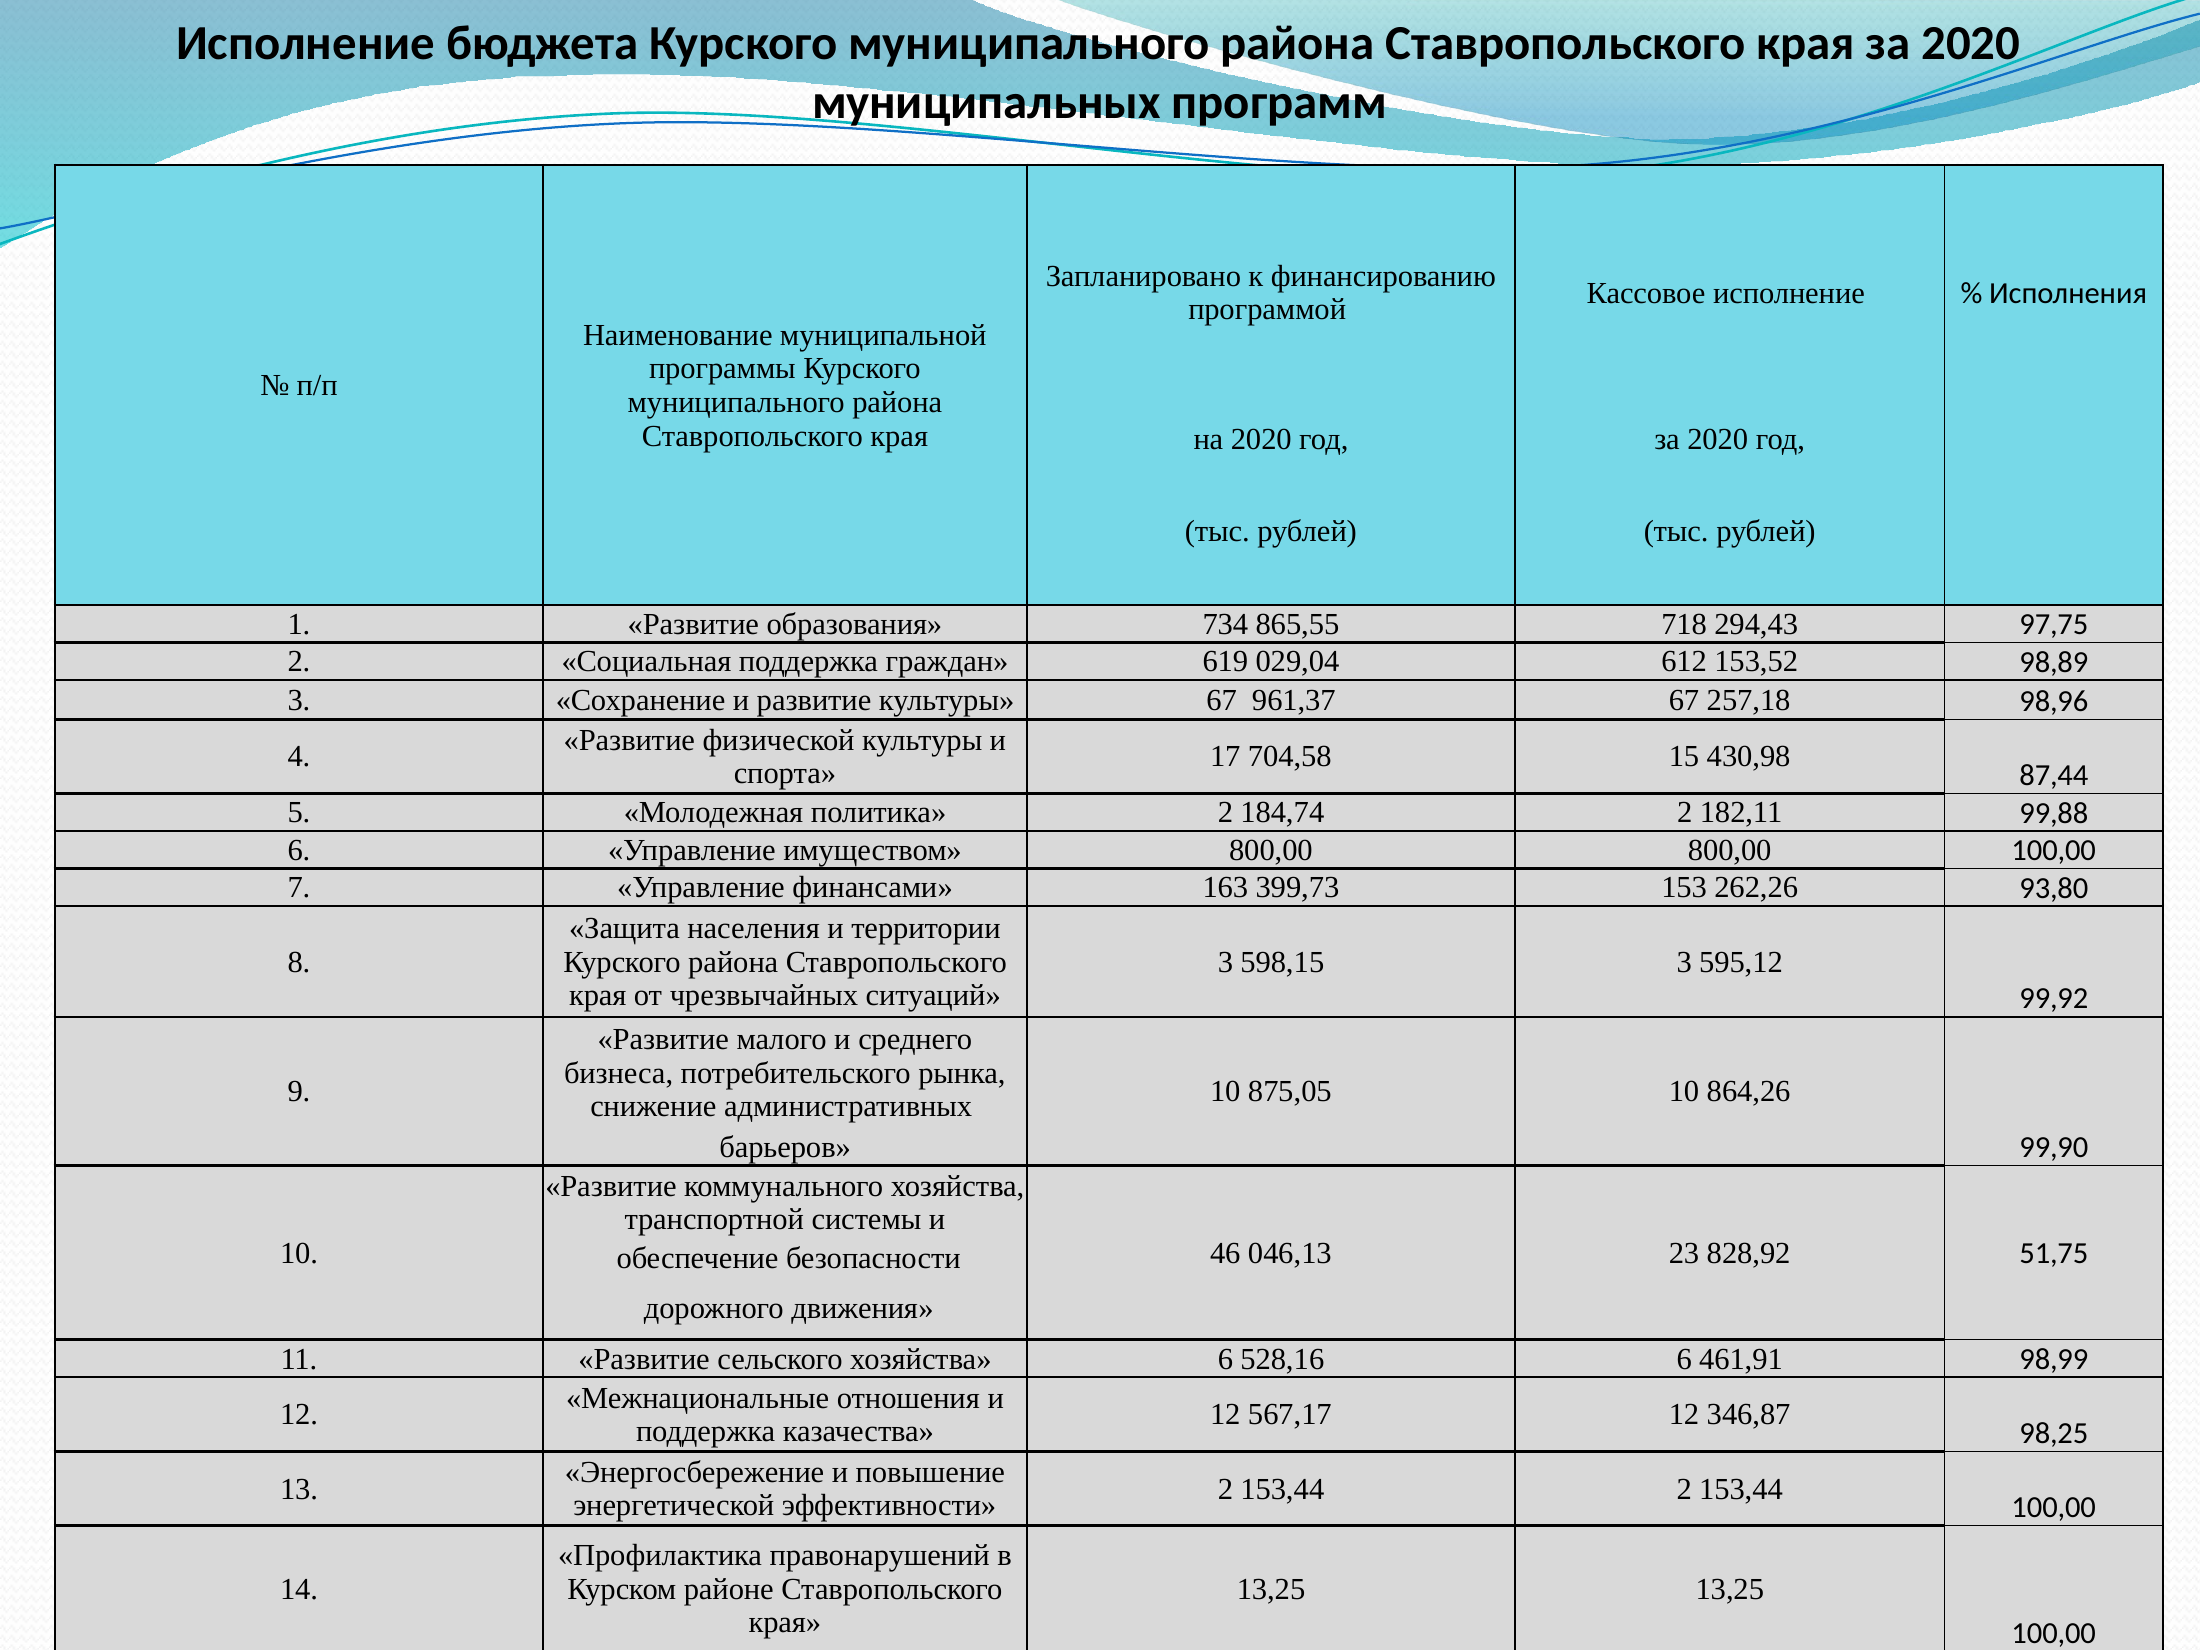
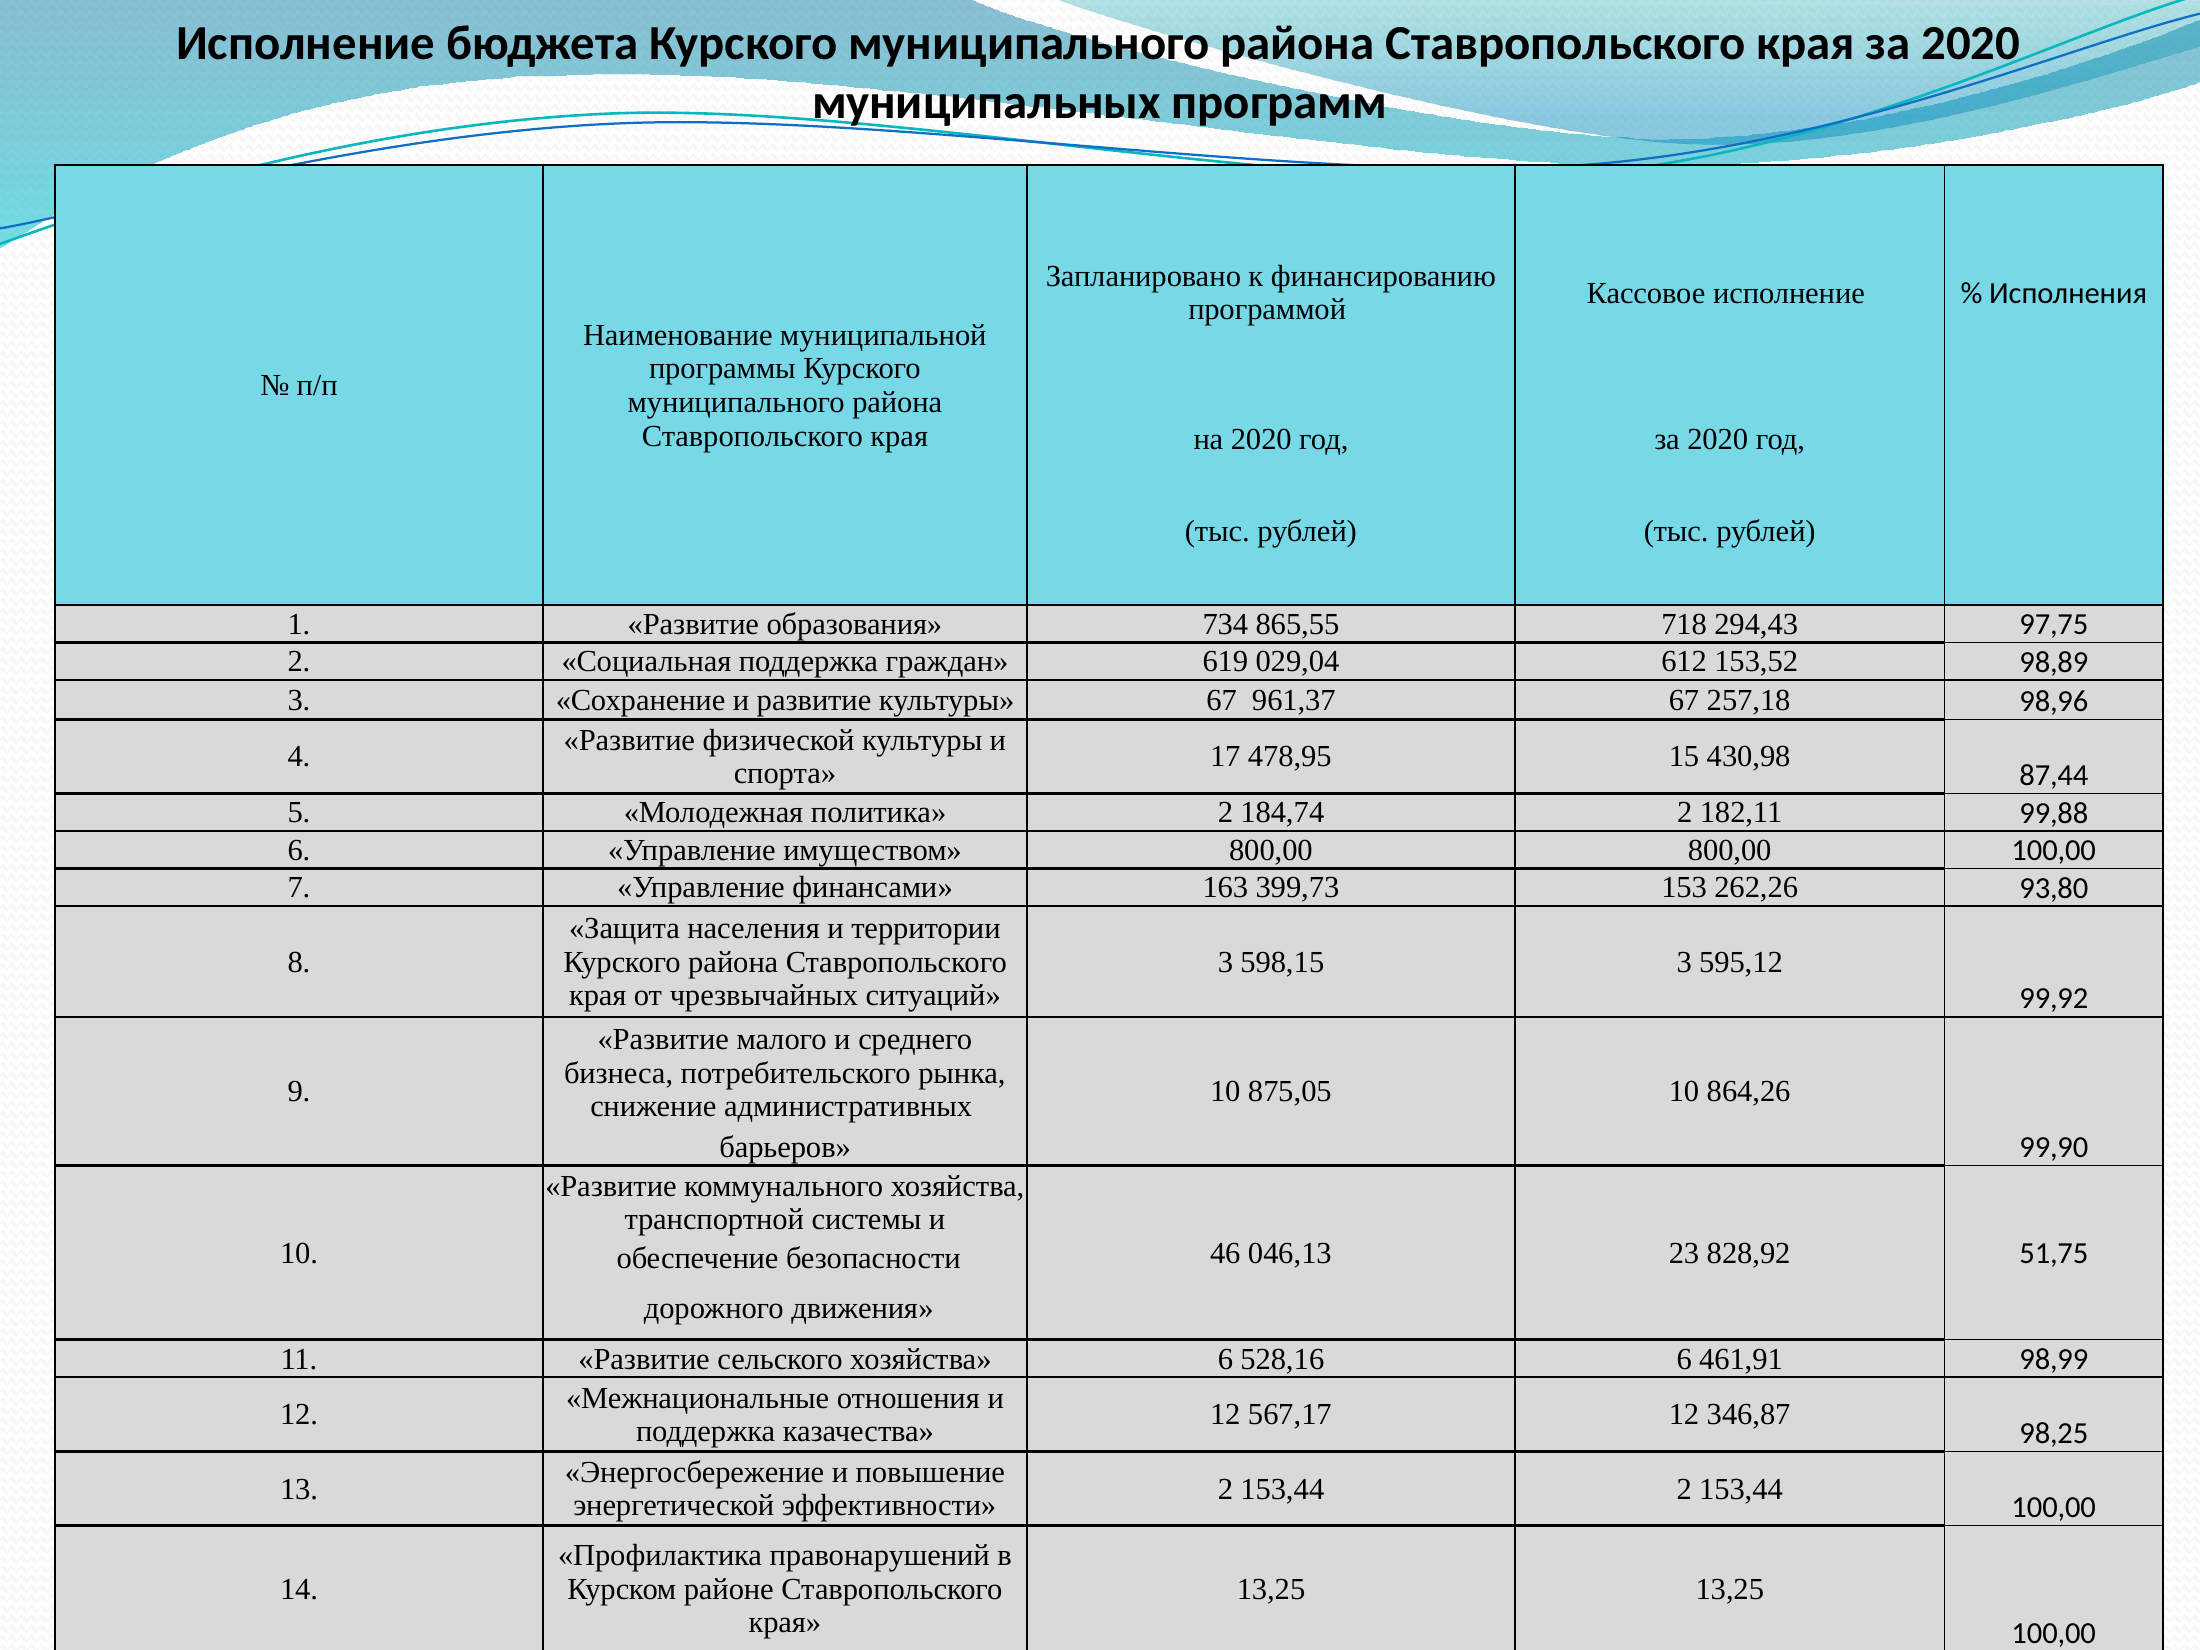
704,58: 704,58 -> 478,95
